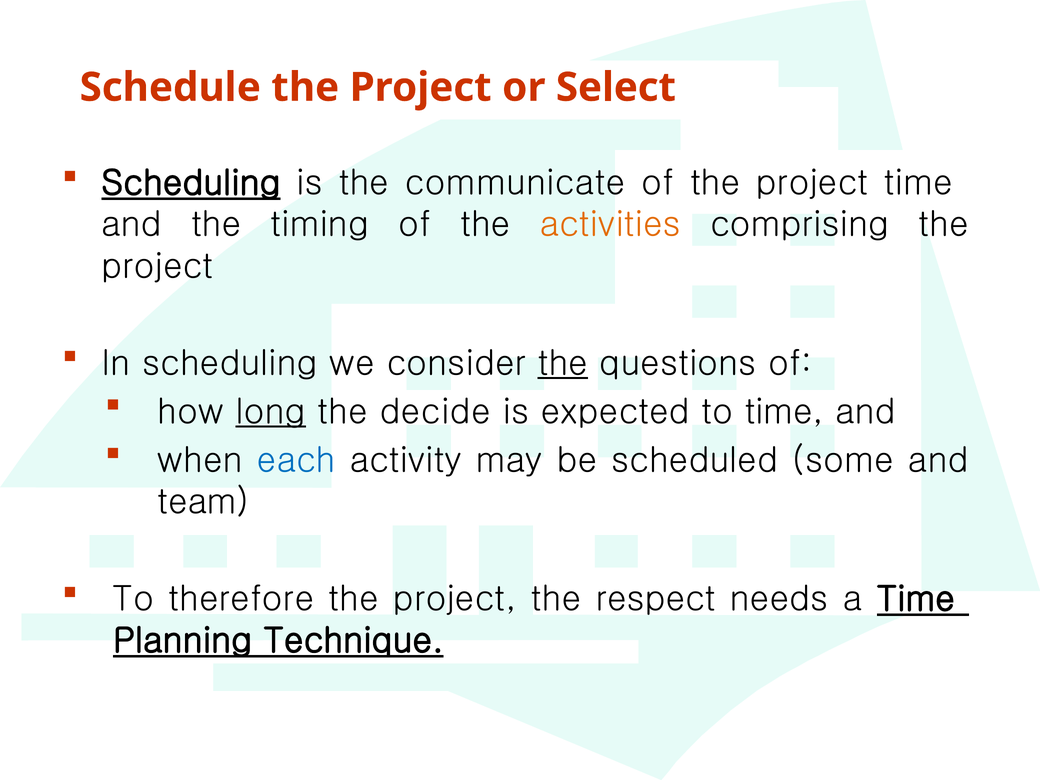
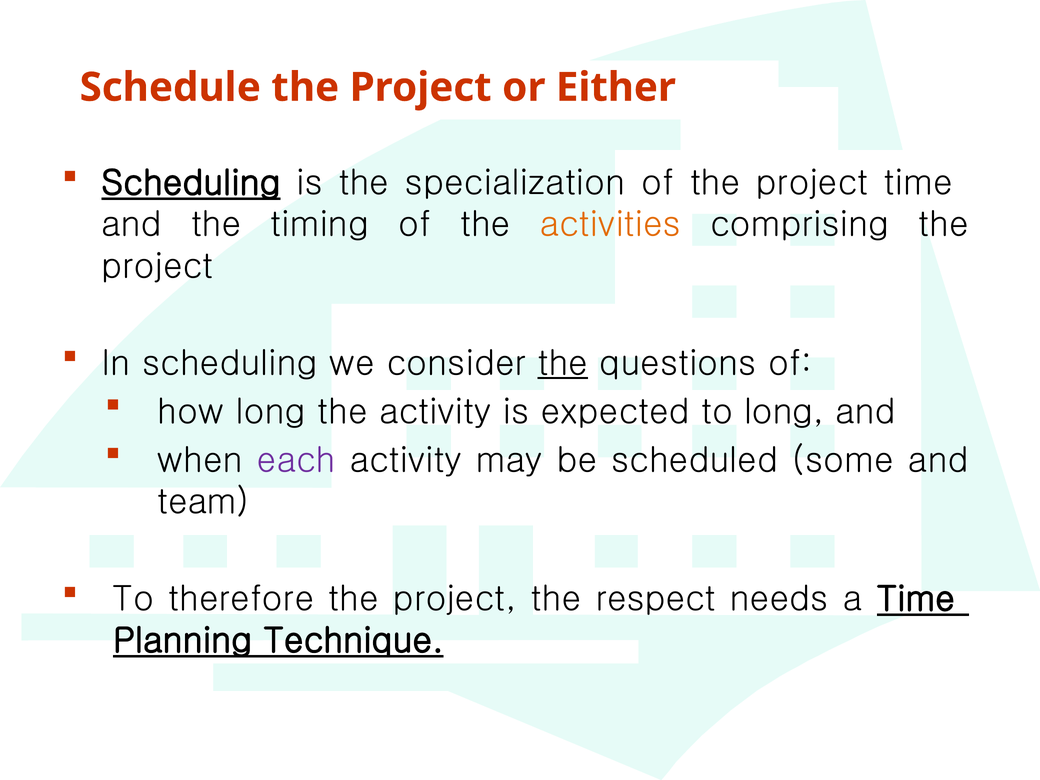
Select: Select -> Either
communicate: communicate -> specialization
long at (271, 412) underline: present -> none
the decide: decide -> activity
to time: time -> long
each colour: blue -> purple
